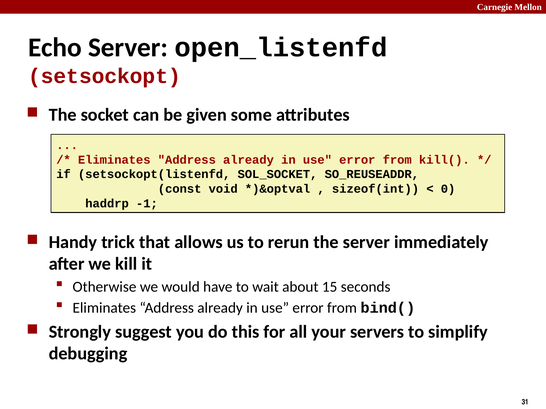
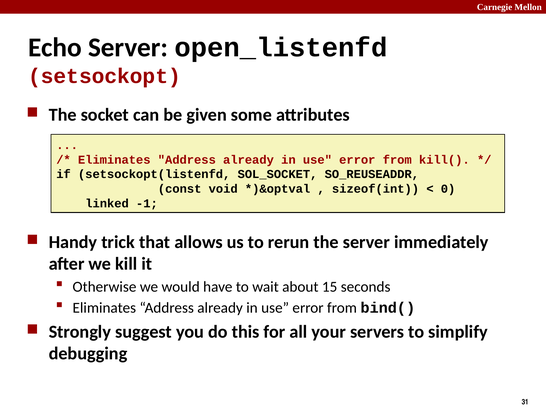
haddrp: haddrp -> linked
